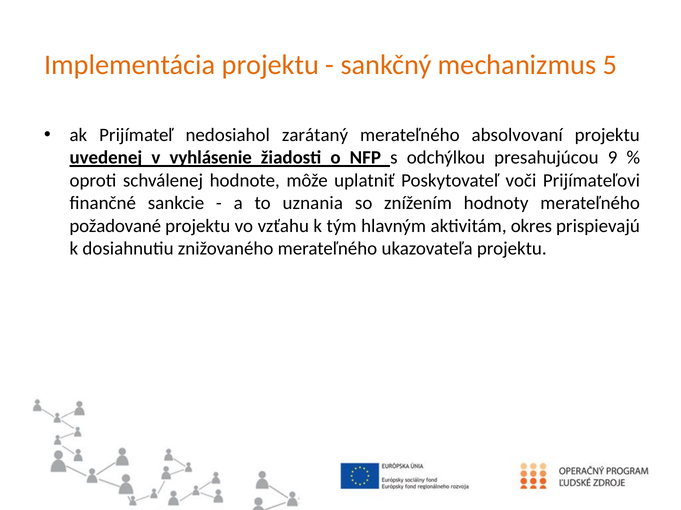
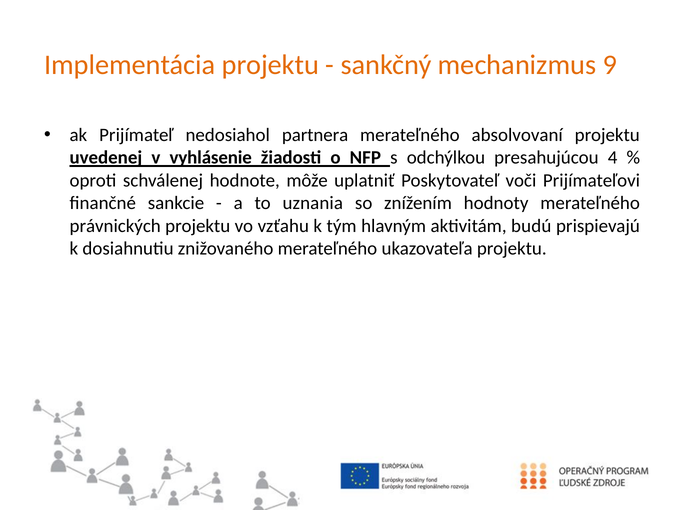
5: 5 -> 9
zarátaný: zarátaný -> partnera
9: 9 -> 4
požadované: požadované -> právnických
okres: okres -> budú
